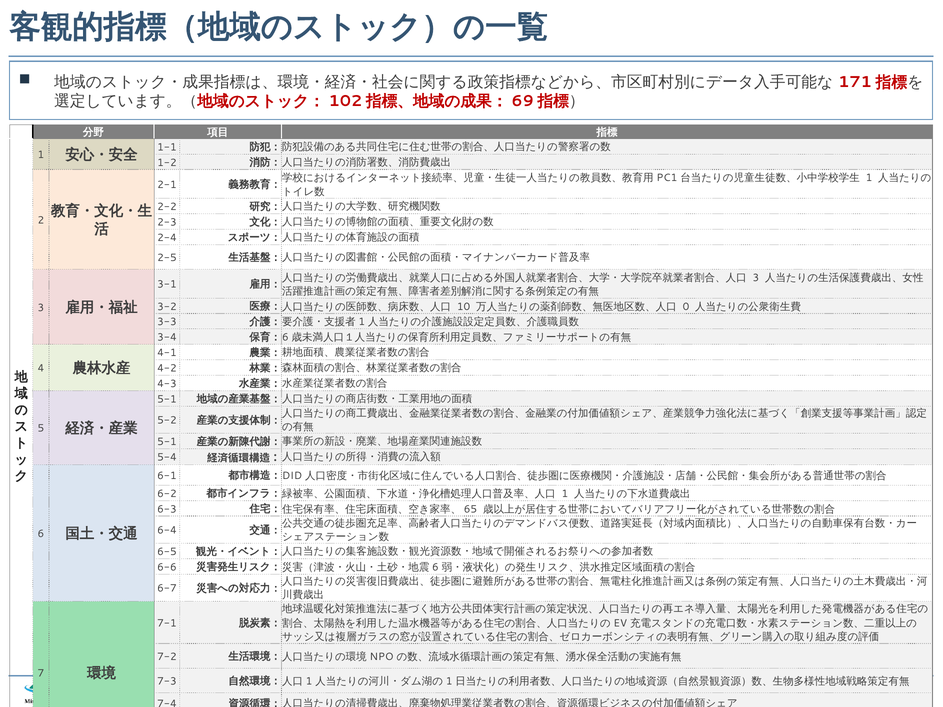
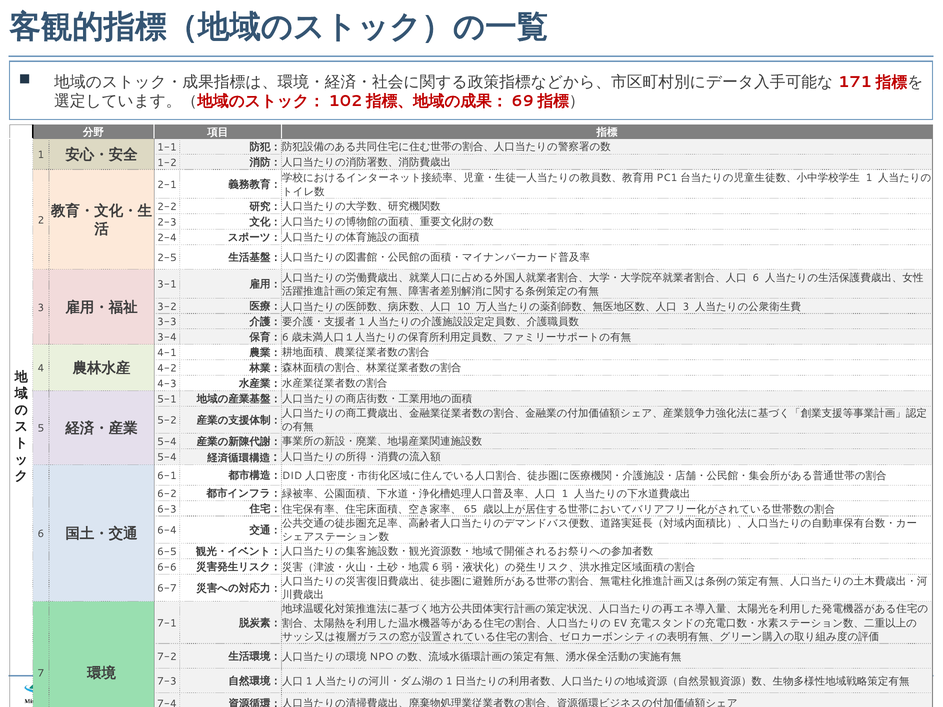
3 at (756, 278): 3 -> 6
0 at (686, 307): 0 -> 3
5-1 at (167, 442): 5-1 -> 5-4
